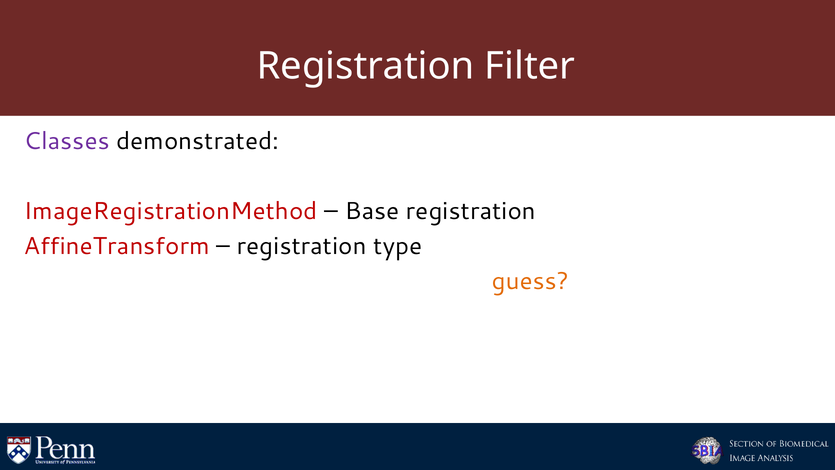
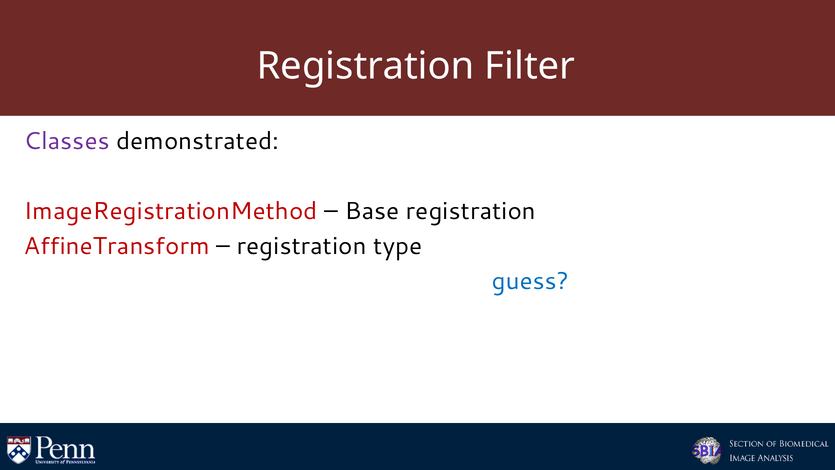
guess at (531, 281) colour: orange -> blue
